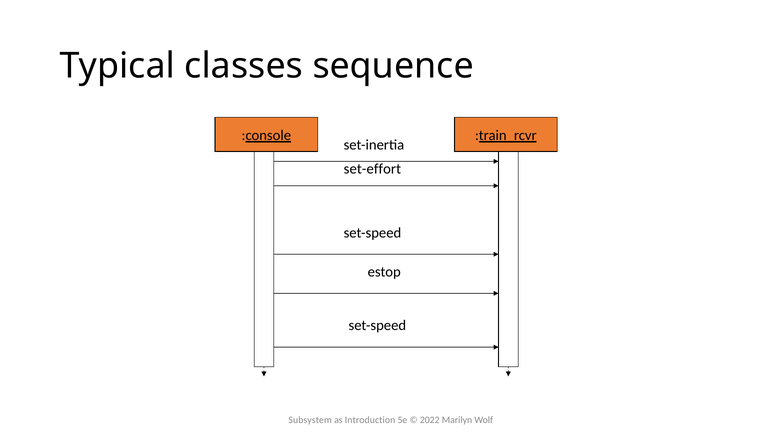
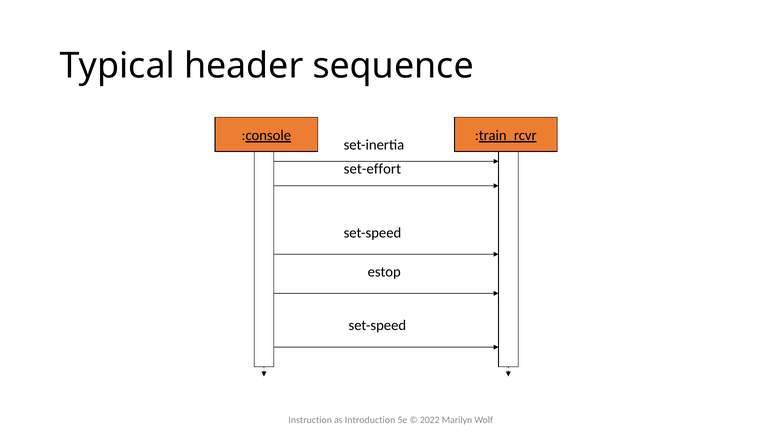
classes: classes -> header
Subsystem: Subsystem -> Instruction
